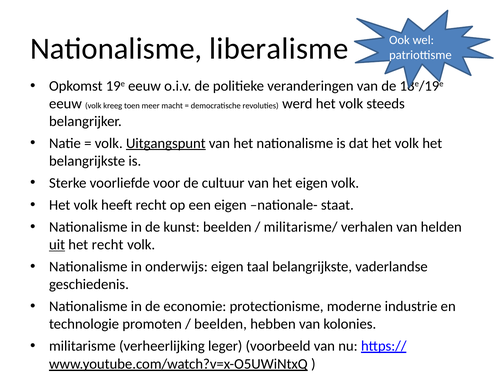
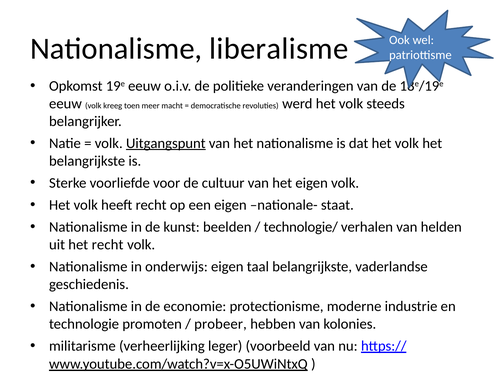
militarisme/: militarisme/ -> technologie/
uit underline: present -> none
beelden at (220, 324): beelden -> probeer
